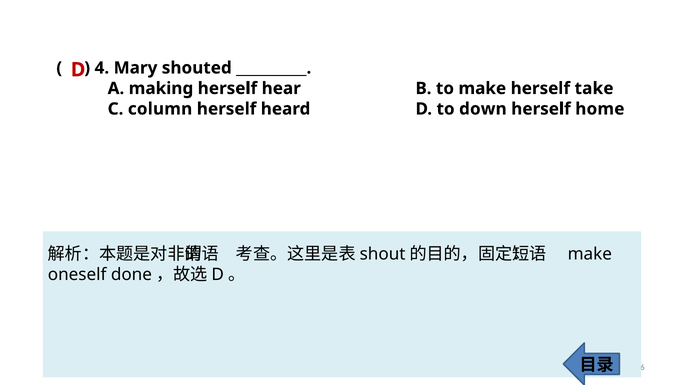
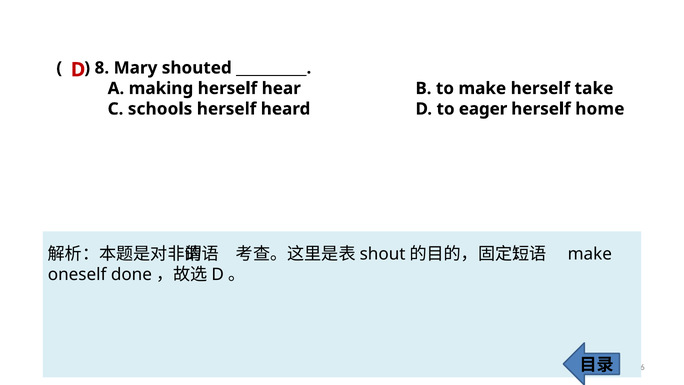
4: 4 -> 8
column: column -> schools
down: down -> eager
